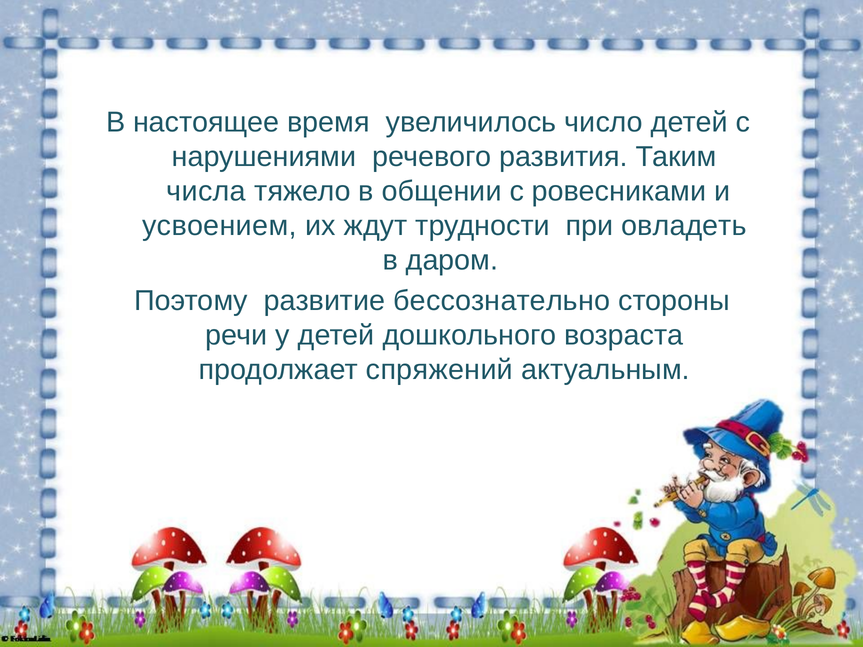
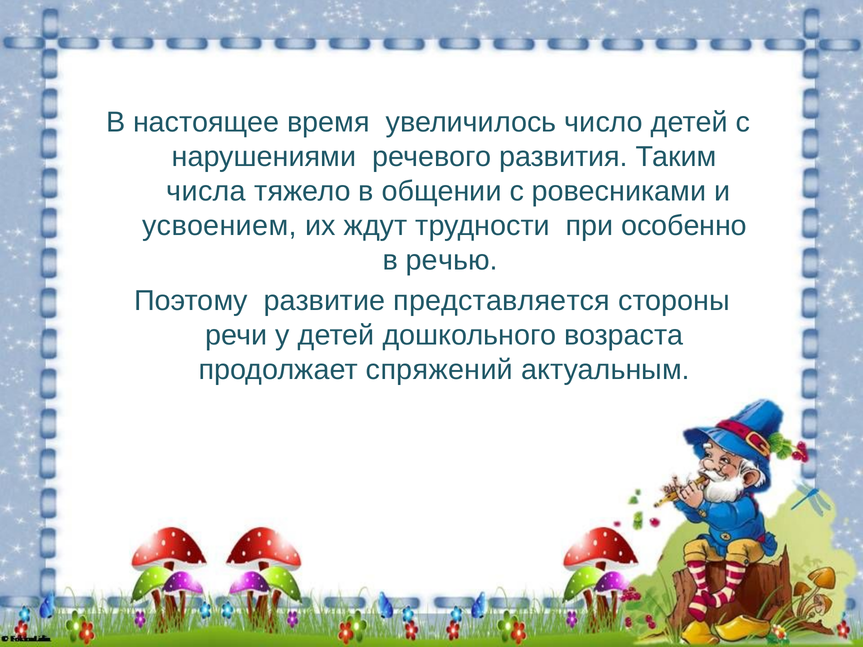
овладеть: овладеть -> особенно
даром: даром -> речью
бессознательно: бессознательно -> представляется
